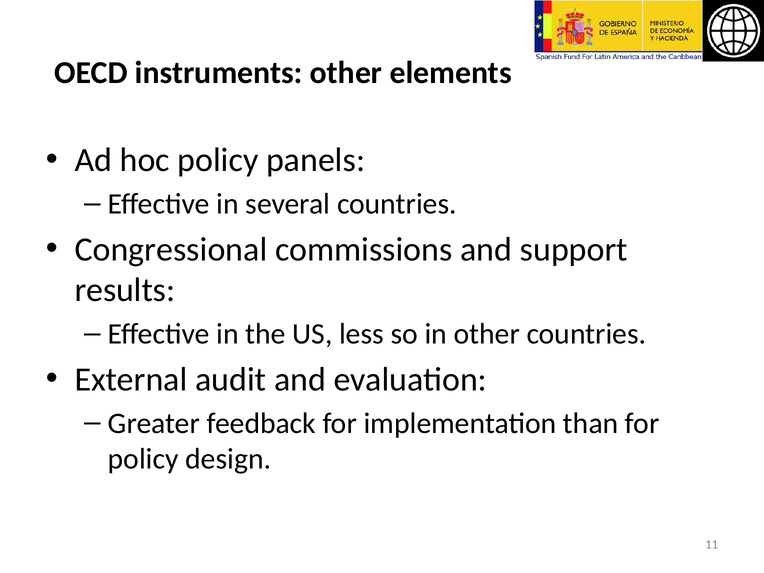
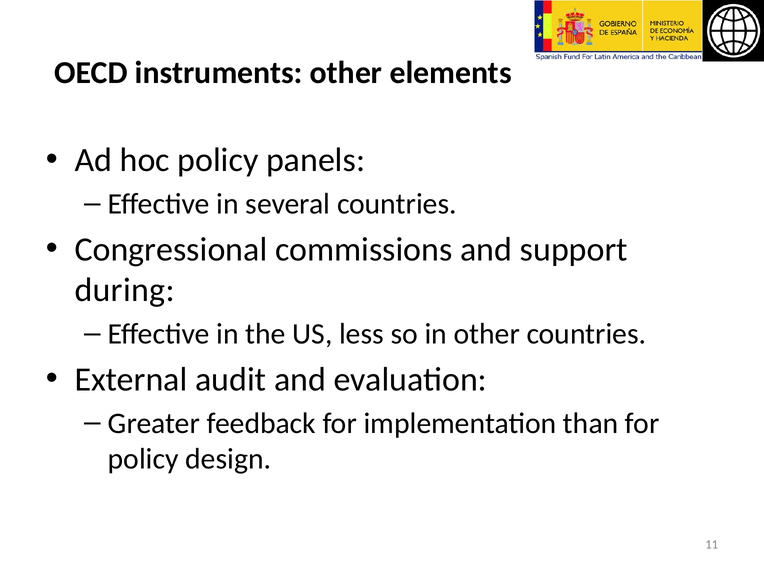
results: results -> during
